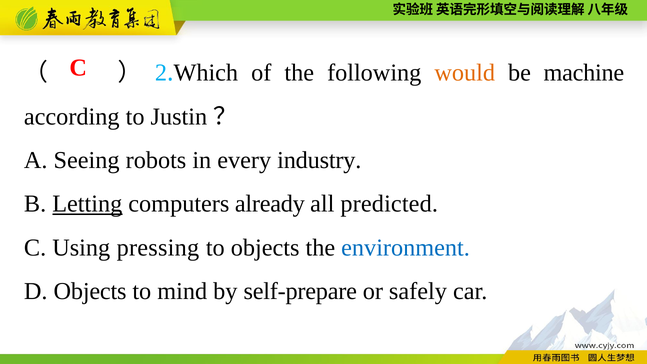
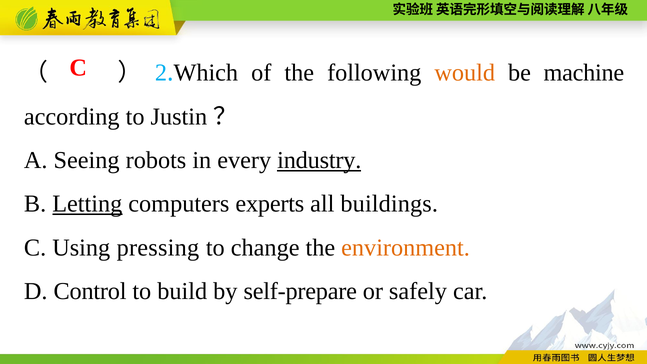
industry underline: none -> present
already: already -> experts
predicted: predicted -> buildings
to objects: objects -> change
environment colour: blue -> orange
D Objects: Objects -> Control
mind: mind -> build
